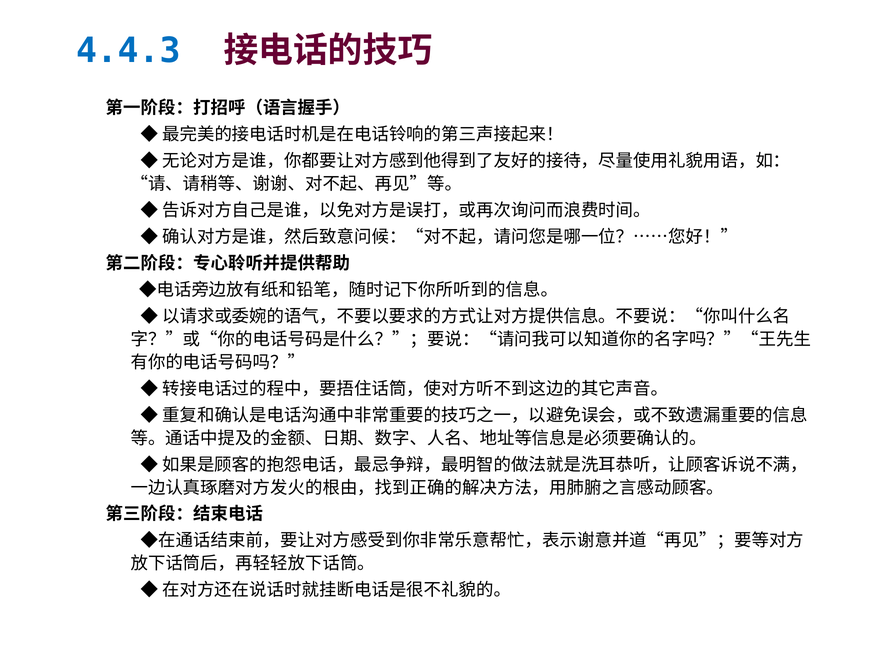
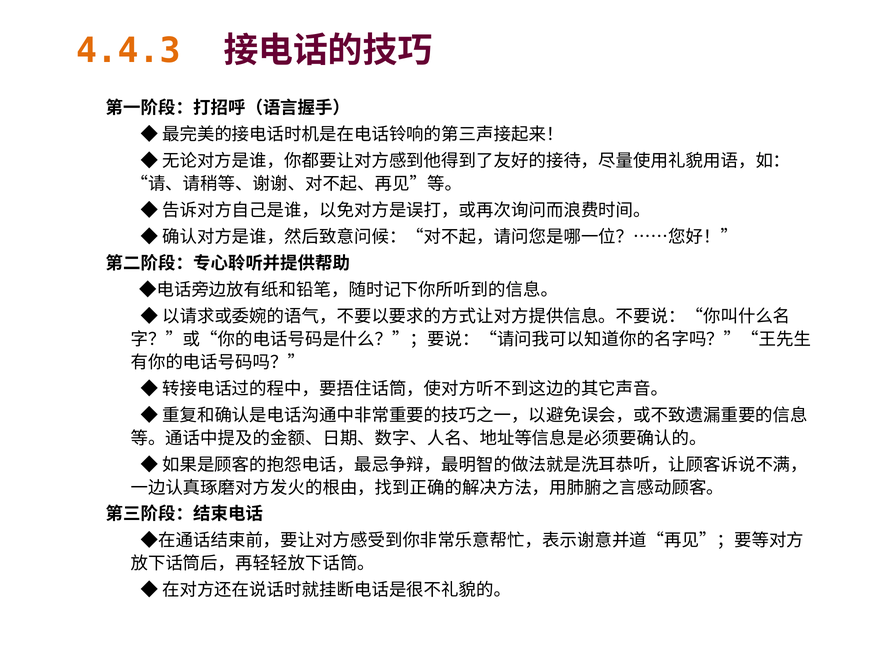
4.4.3 colour: blue -> orange
